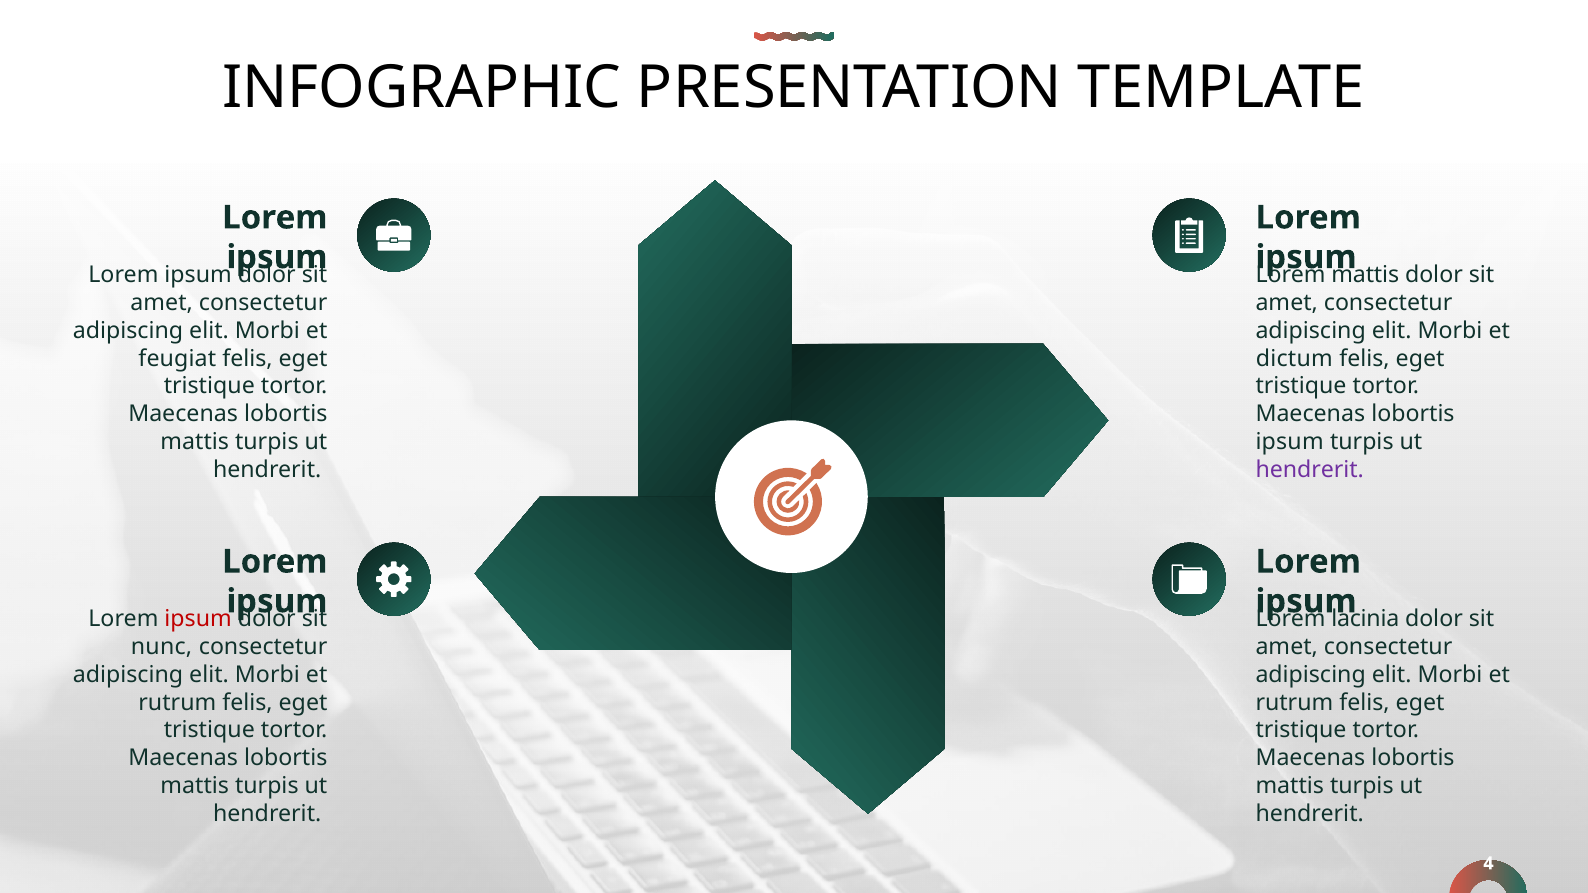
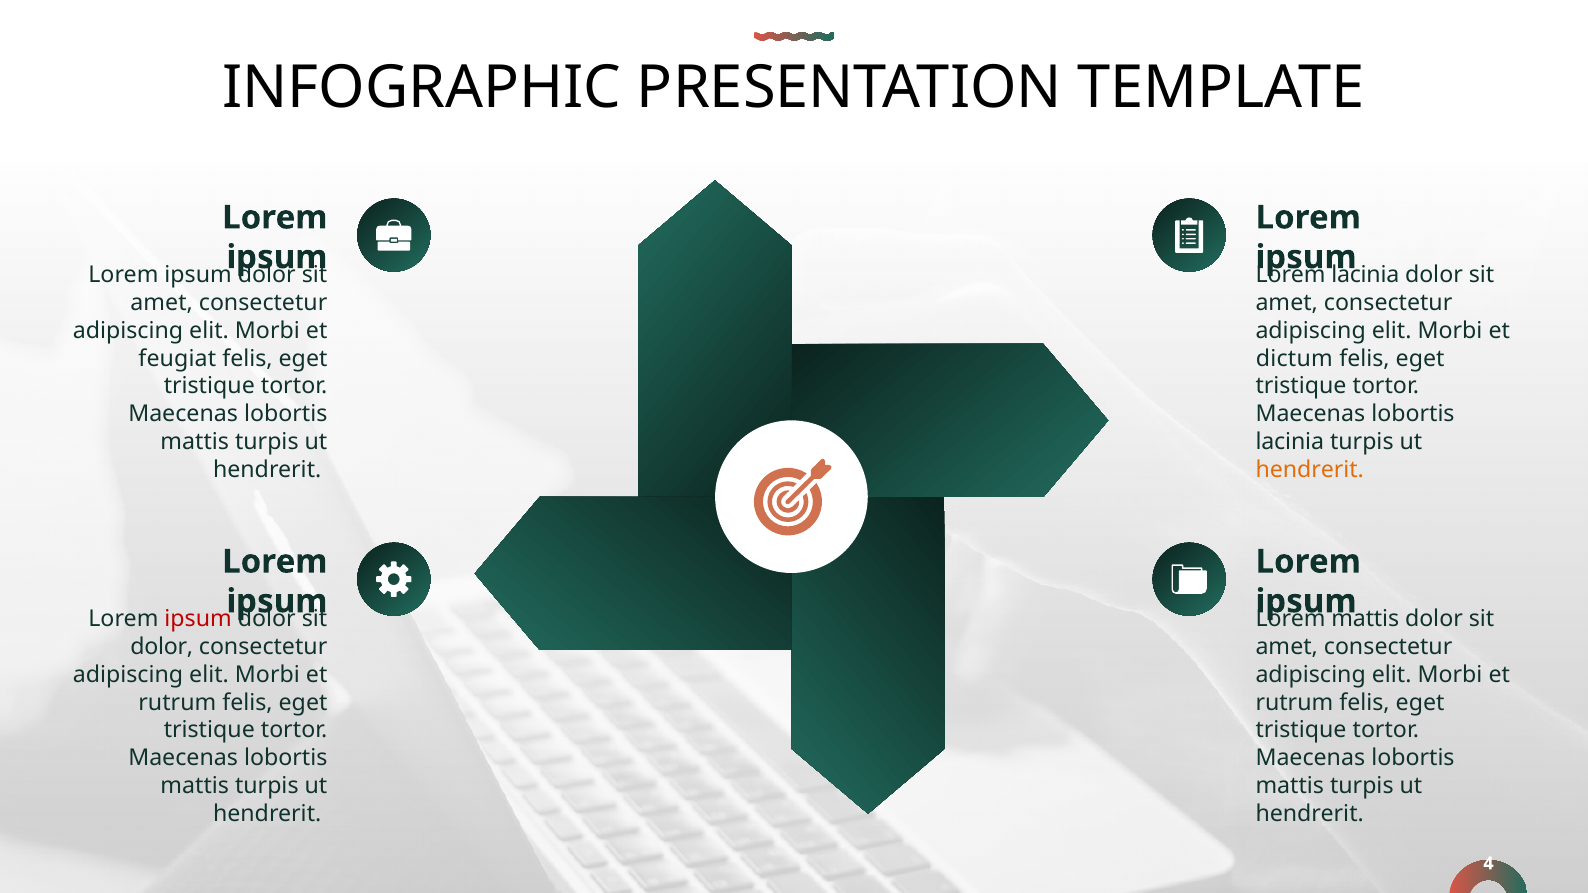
mattis at (1365, 275): mattis -> lacinia
ipsum at (1290, 442): ipsum -> lacinia
hendrerit at (1310, 470) colour: purple -> orange
lacinia at (1365, 619): lacinia -> mattis
nunc at (162, 647): nunc -> dolor
